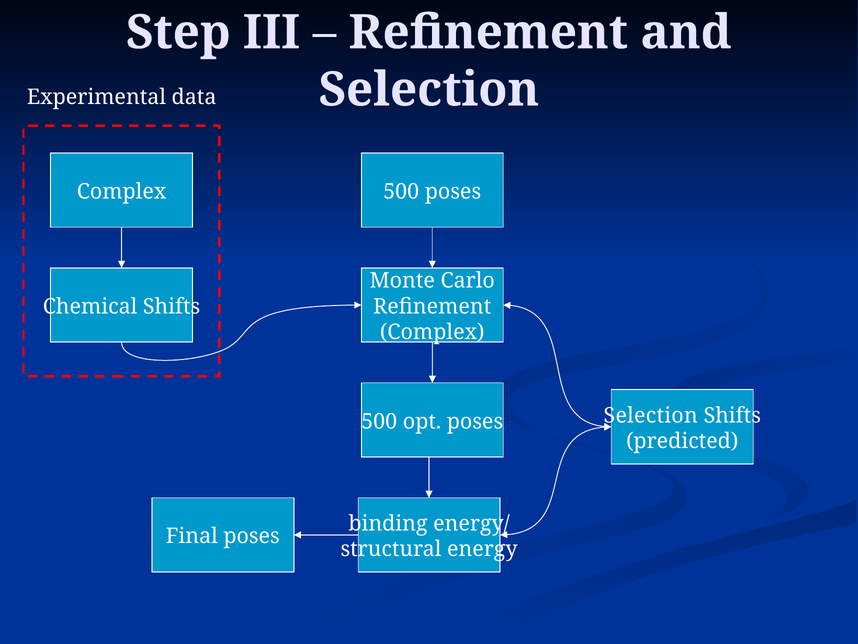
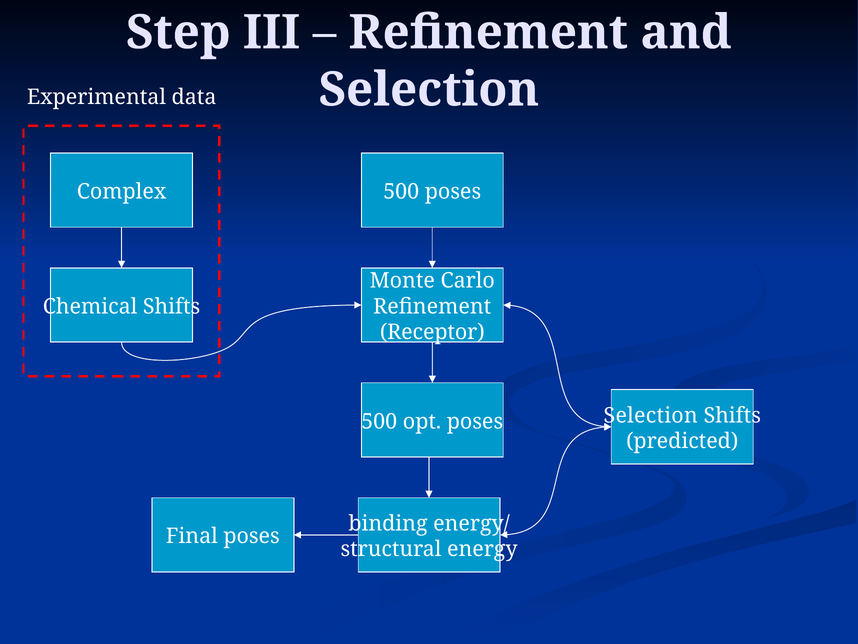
Complex at (432, 332): Complex -> Receptor
